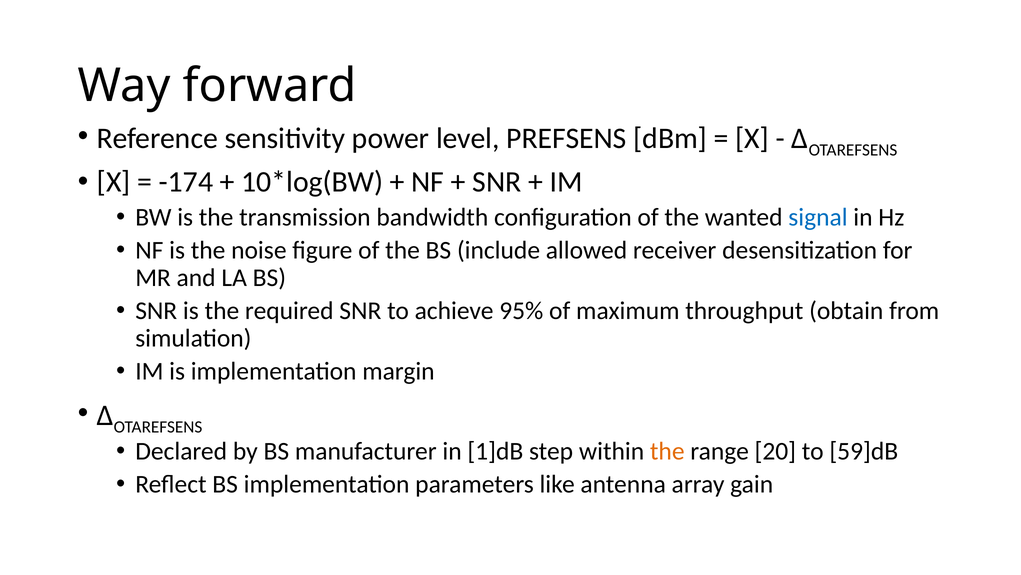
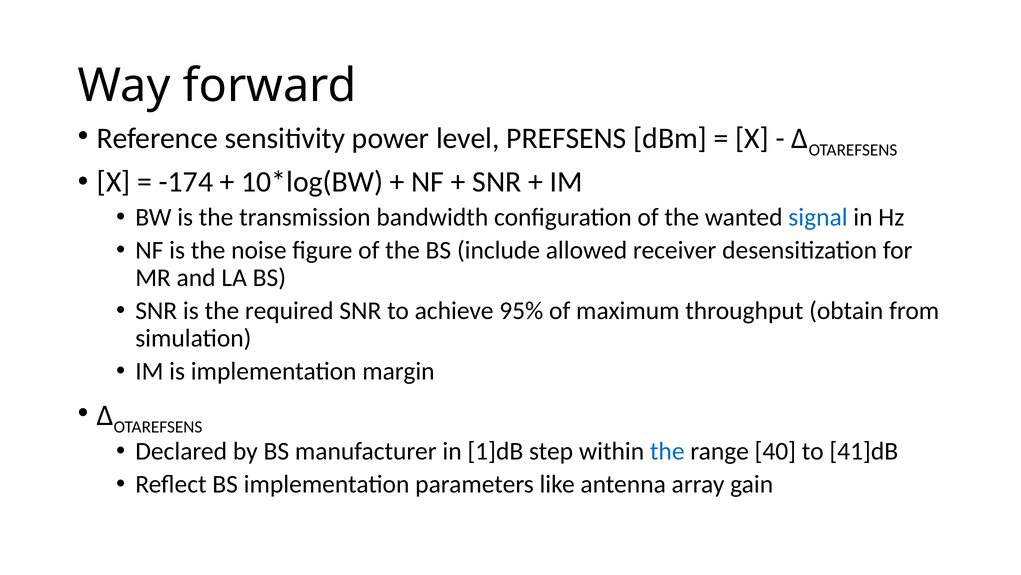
the at (667, 451) colour: orange -> blue
20: 20 -> 40
59]dB: 59]dB -> 41]dB
